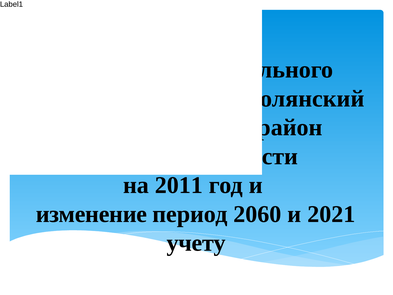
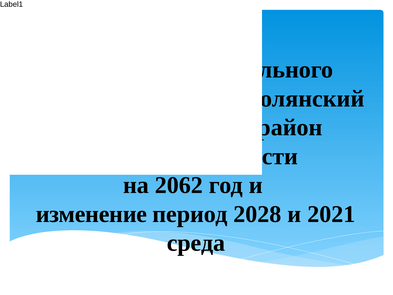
2011: 2011 -> 2062
2060: 2060 -> 2028
учету: учету -> среда
